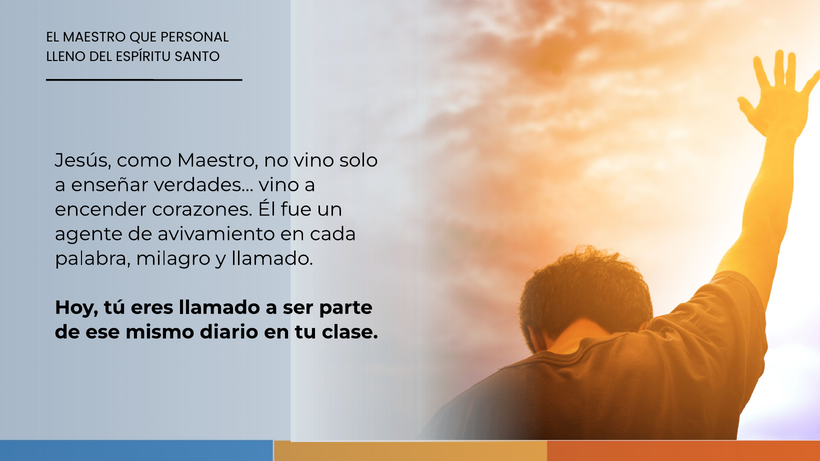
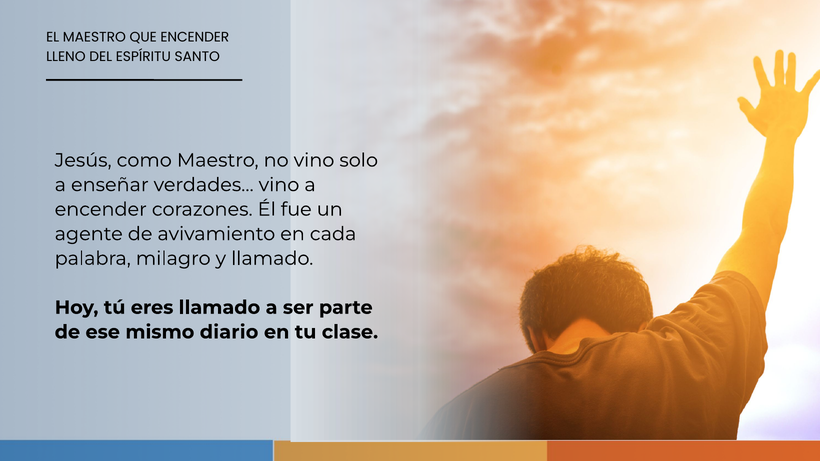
QUE PERSONAL: PERSONAL -> ENCENDER
